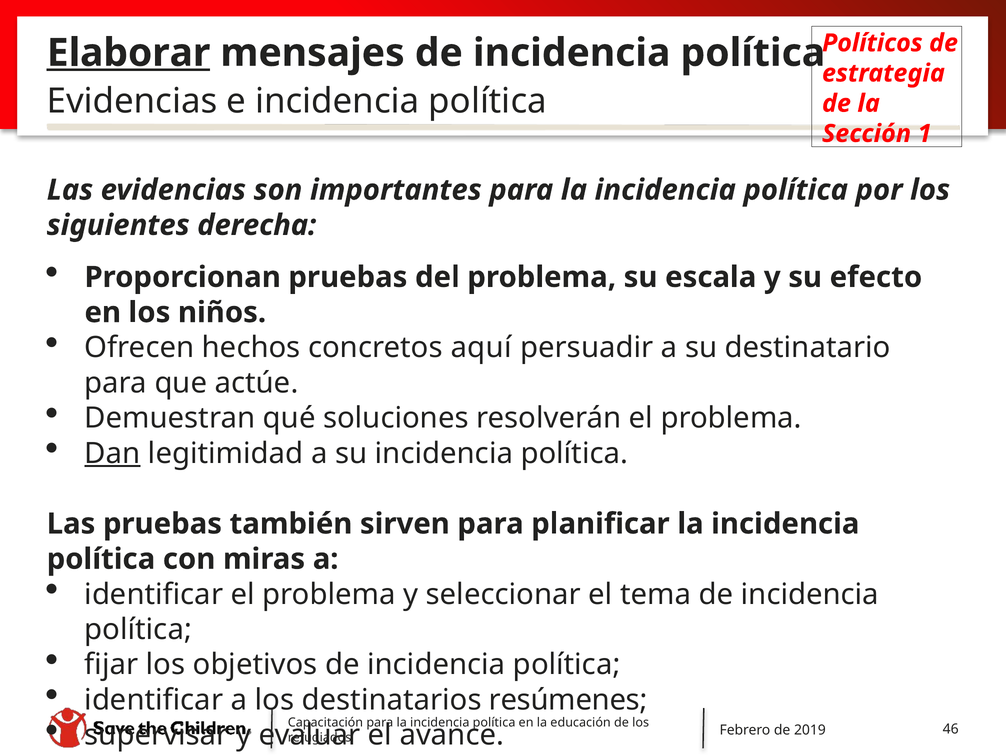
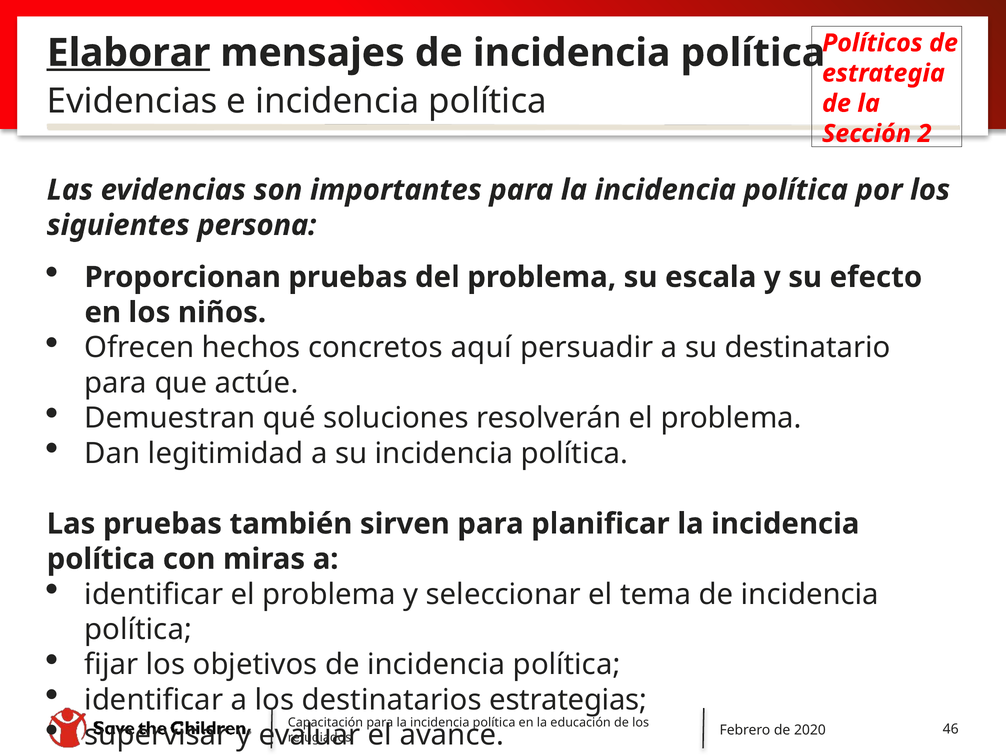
1: 1 -> 2
derecha: derecha -> persona
Dan underline: present -> none
resúmenes: resúmenes -> estrategias
2019: 2019 -> 2020
